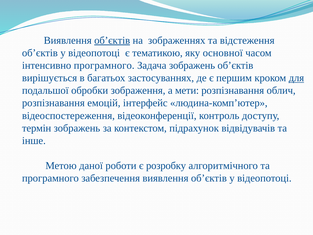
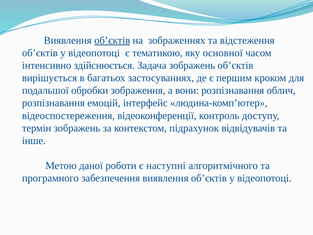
інтенсивно програмного: програмного -> здійснюється
для underline: present -> none
мети: мети -> вони
розробку: розробку -> наступні
